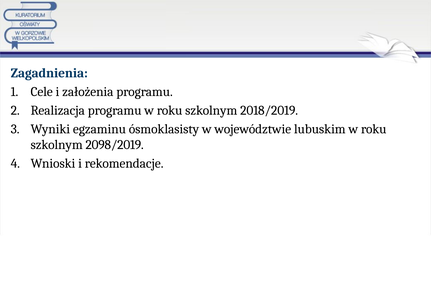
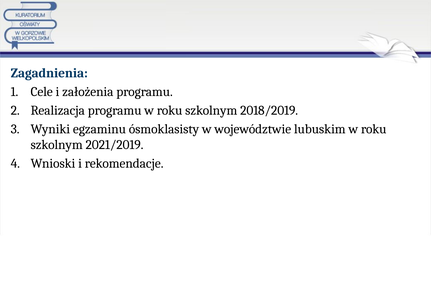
2098/2019: 2098/2019 -> 2021/2019
